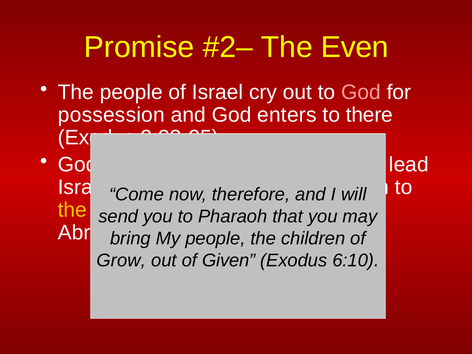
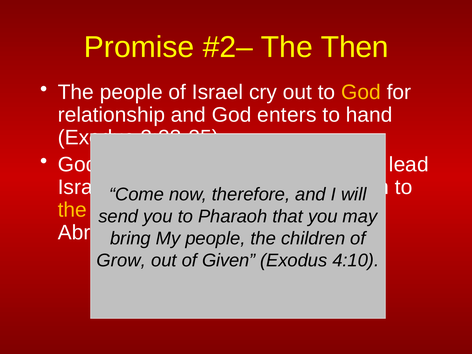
Even: Even -> Then
God at (361, 92) colour: pink -> yellow
possession: possession -> relationship
there: there -> hand
6:10: 6:10 -> 4:10
